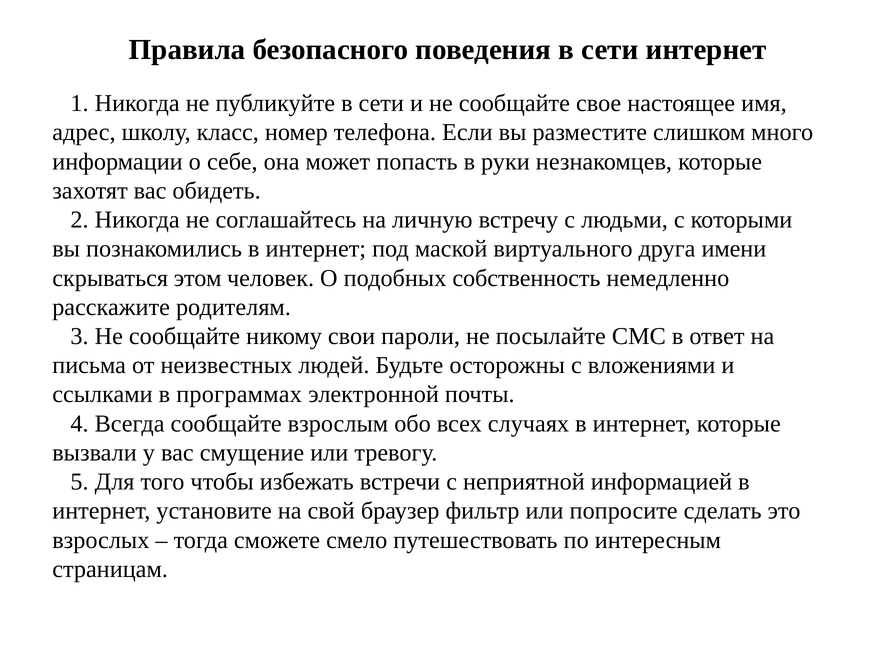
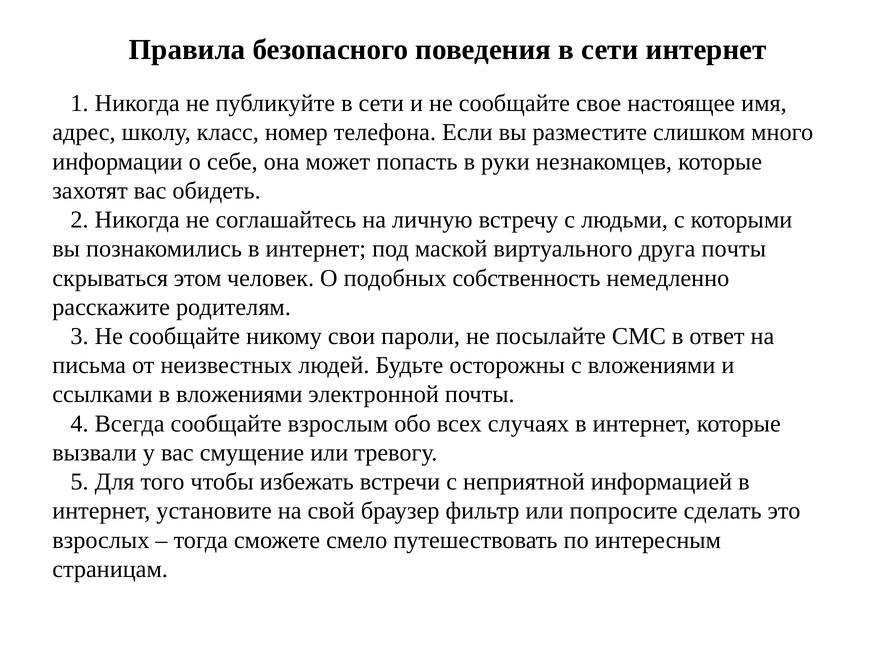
друга имени: имени -> почты
в программах: программах -> вложениями
